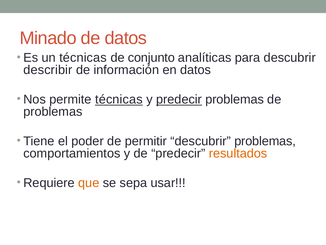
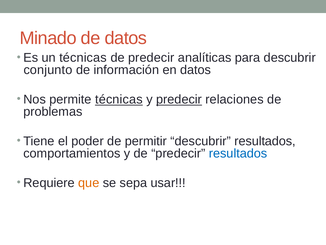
conjunto at (151, 58): conjunto -> predecir
describir: describir -> conjunto
predecir problemas: problemas -> relaciones
descubrir problemas: problemas -> resultados
resultados at (238, 153) colour: orange -> blue
